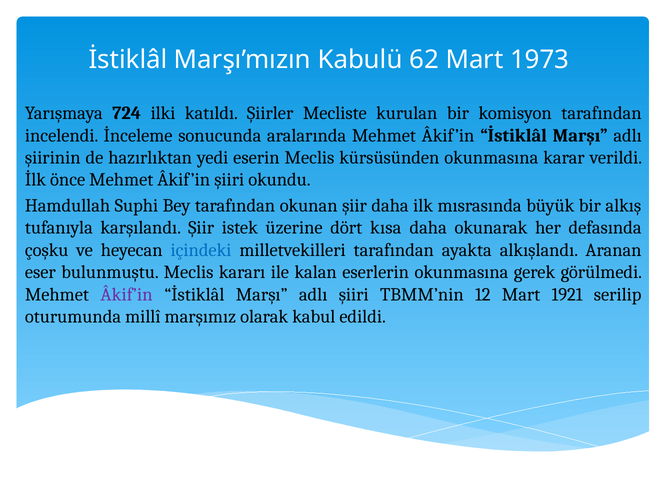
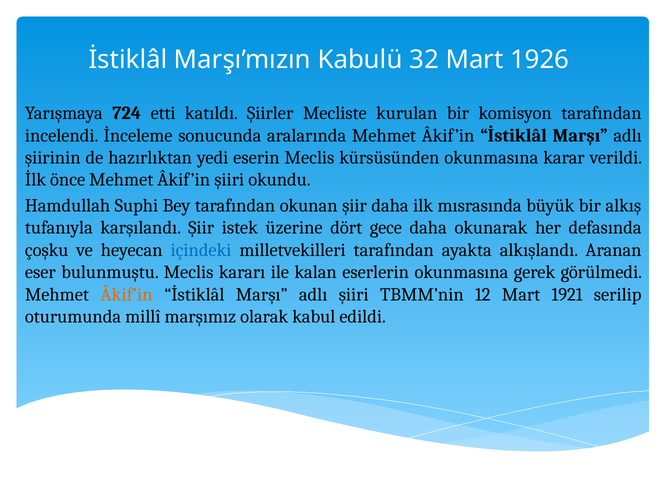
62: 62 -> 32
1973: 1973 -> 1926
ilki: ilki -> etti
kısa: kısa -> gece
Âkif’in at (127, 294) colour: purple -> orange
